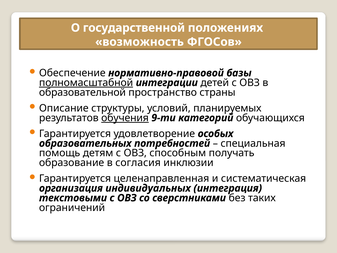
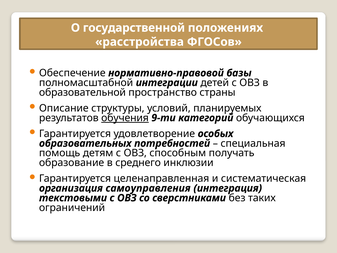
возможность: возможность -> расстройства
полномасштабной underline: present -> none
согласия: согласия -> среднего
индивидуальных: индивидуальных -> самоуправления
